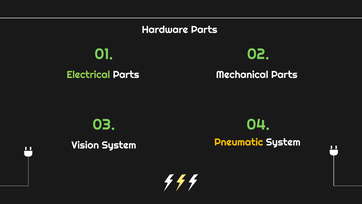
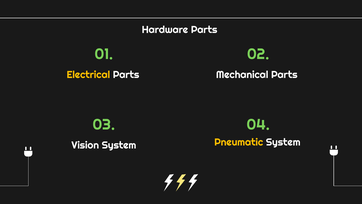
Electrical colour: light green -> yellow
